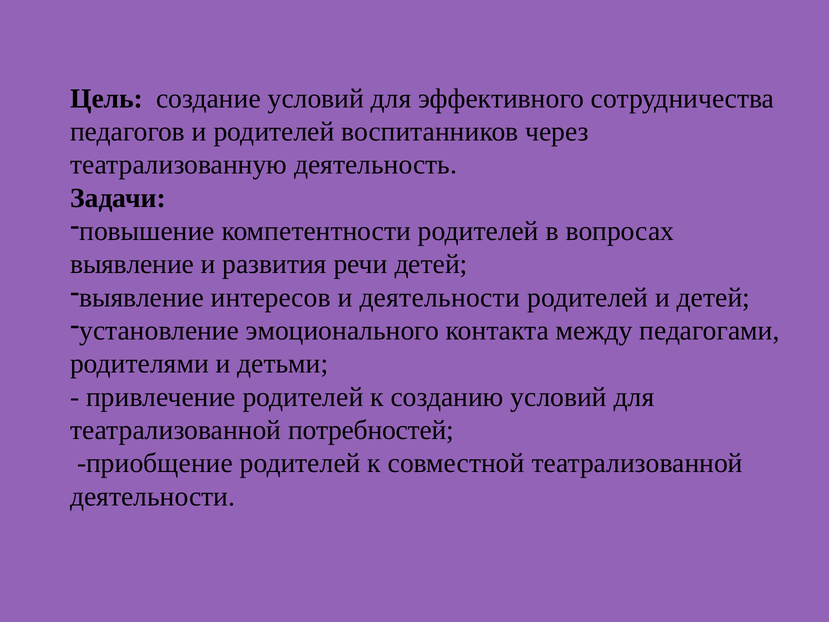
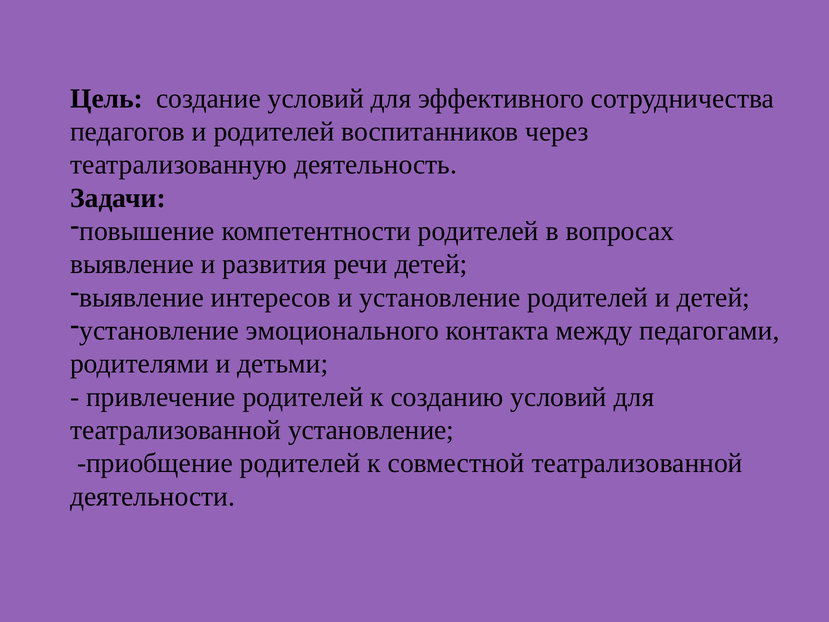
и деятельности: деятельности -> установление
театрализованной потребностей: потребностей -> установление
